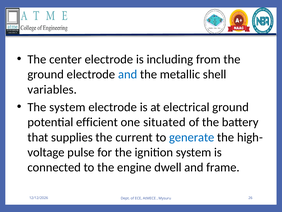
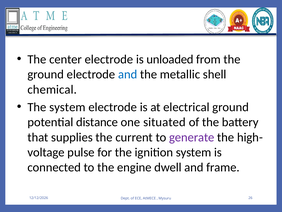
including: including -> unloaded
variables: variables -> chemical
efficient: efficient -> distance
generate colour: blue -> purple
